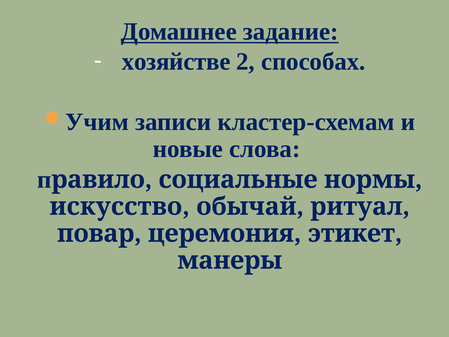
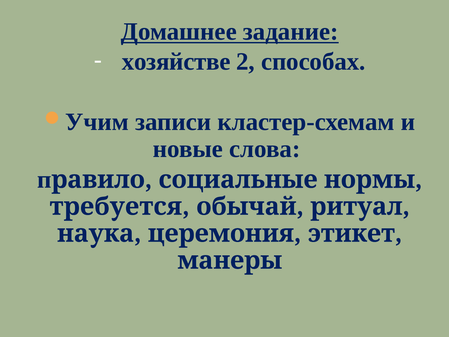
искусство: искусство -> требуется
повар: повар -> наука
